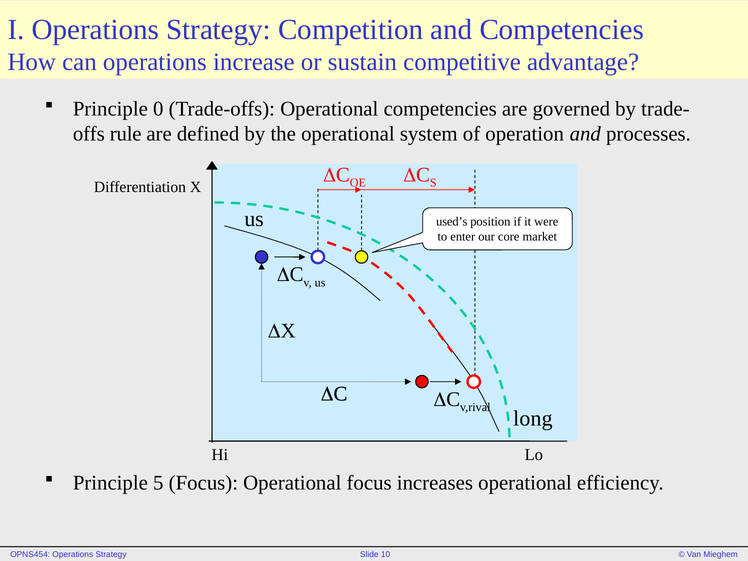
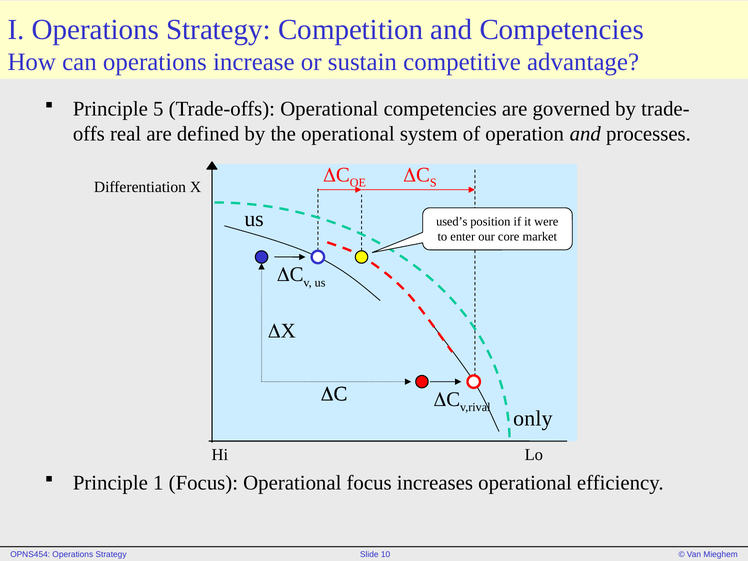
0: 0 -> 5
rule: rule -> real
long: long -> only
5: 5 -> 1
